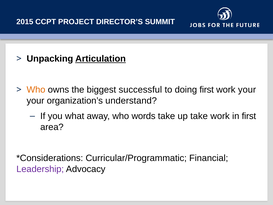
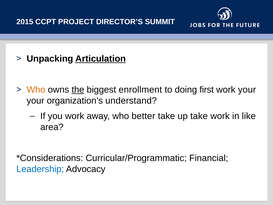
the underline: none -> present
successful: successful -> enrollment
you what: what -> work
words: words -> better
in first: first -> like
Leadership colour: purple -> blue
